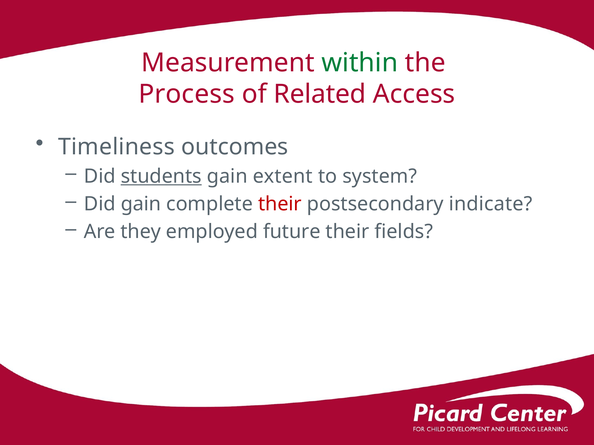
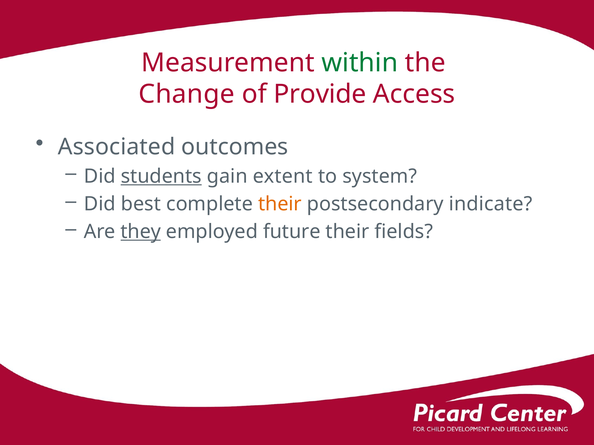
Process: Process -> Change
Related: Related -> Provide
Timeliness: Timeliness -> Associated
Did gain: gain -> best
their at (280, 204) colour: red -> orange
they underline: none -> present
